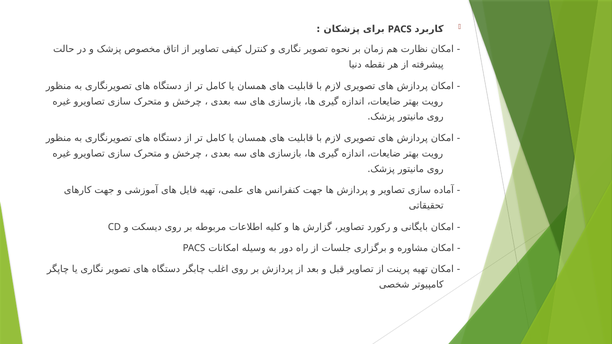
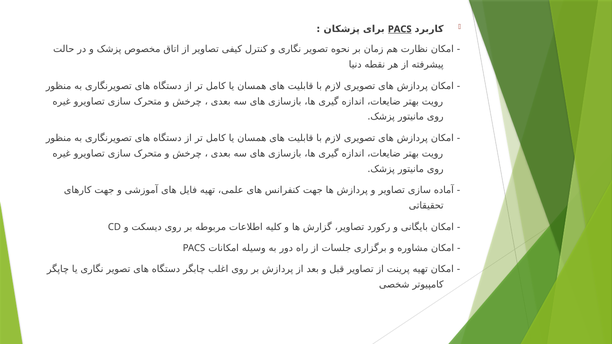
PACS at (400, 29) underline: none -> present
